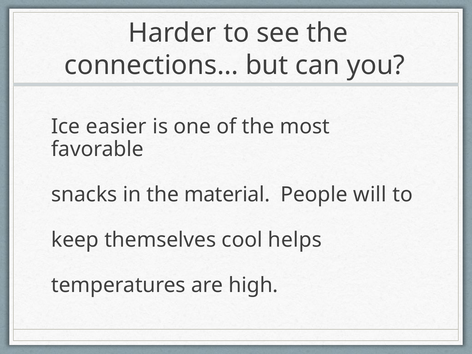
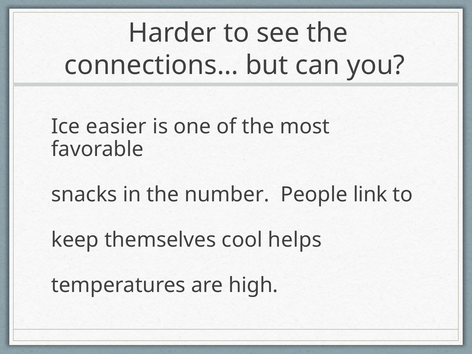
material: material -> number
will: will -> link
